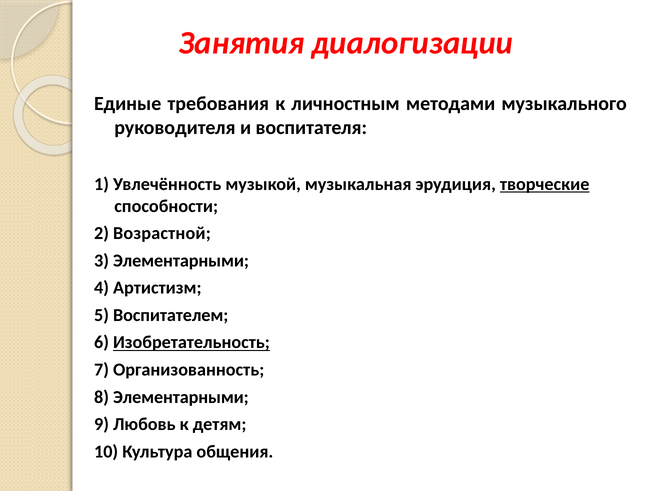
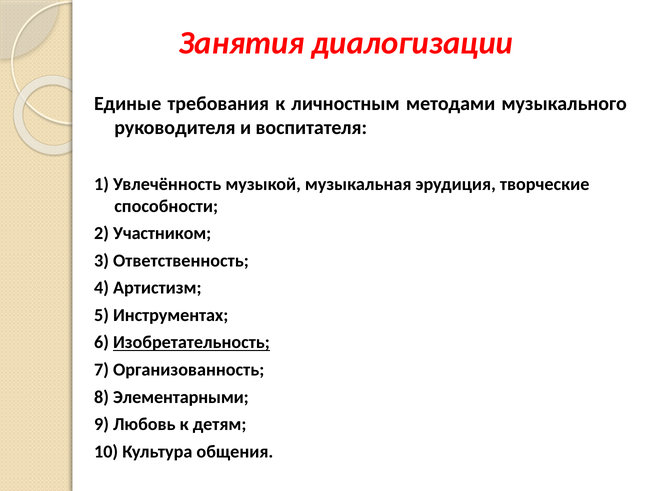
творческие underline: present -> none
Возрастной: Возрастной -> Участником
3 Элементарными: Элементарными -> Ответственность
Воспитателем: Воспитателем -> Инструментах
